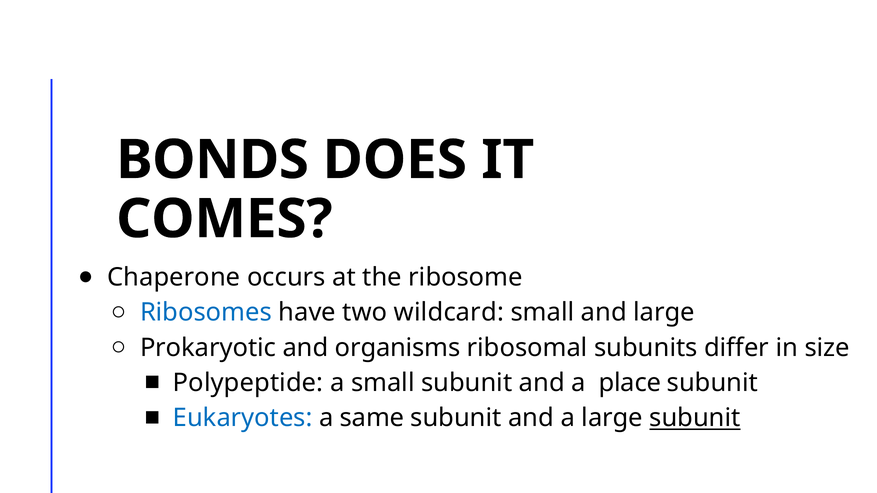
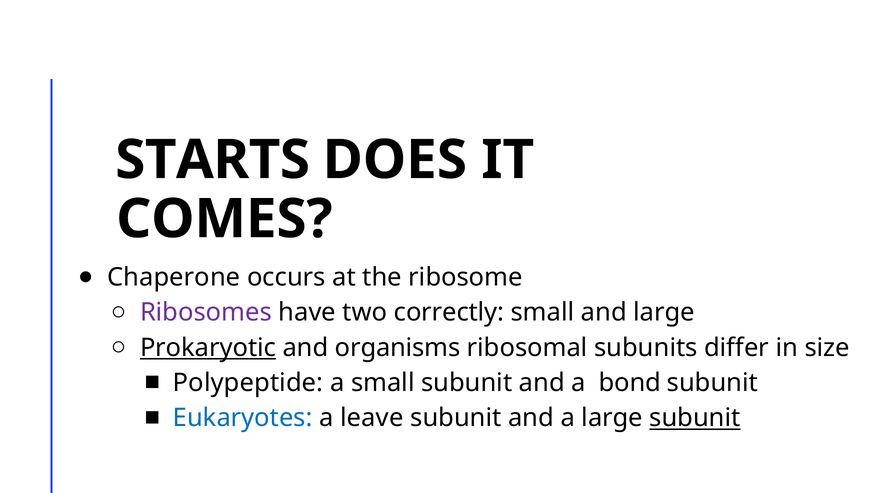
BONDS: BONDS -> STARTS
Ribosomes colour: blue -> purple
wildcard: wildcard -> correctly
Prokaryotic underline: none -> present
place: place -> bond
same: same -> leave
